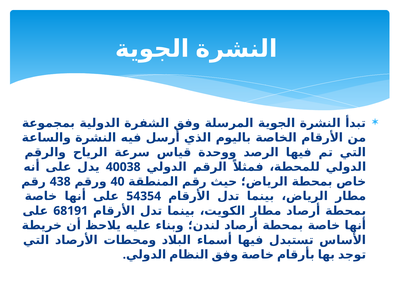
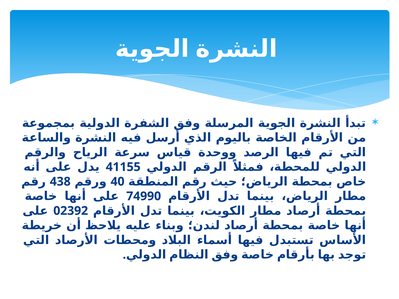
40038: 40038 -> 41155
54354: 54354 -> 74990
68191: 68191 -> 02392
